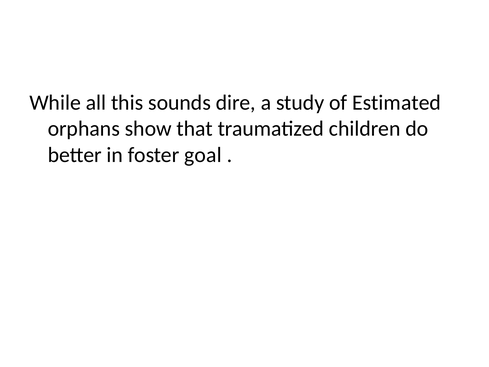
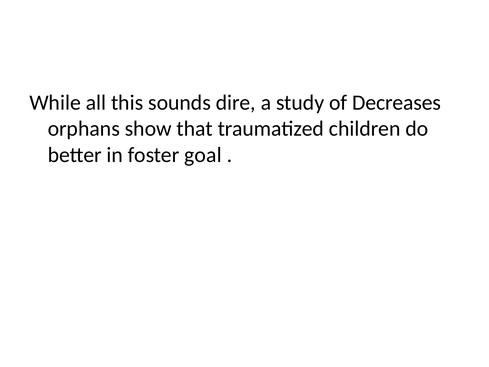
Estimated: Estimated -> Decreases
